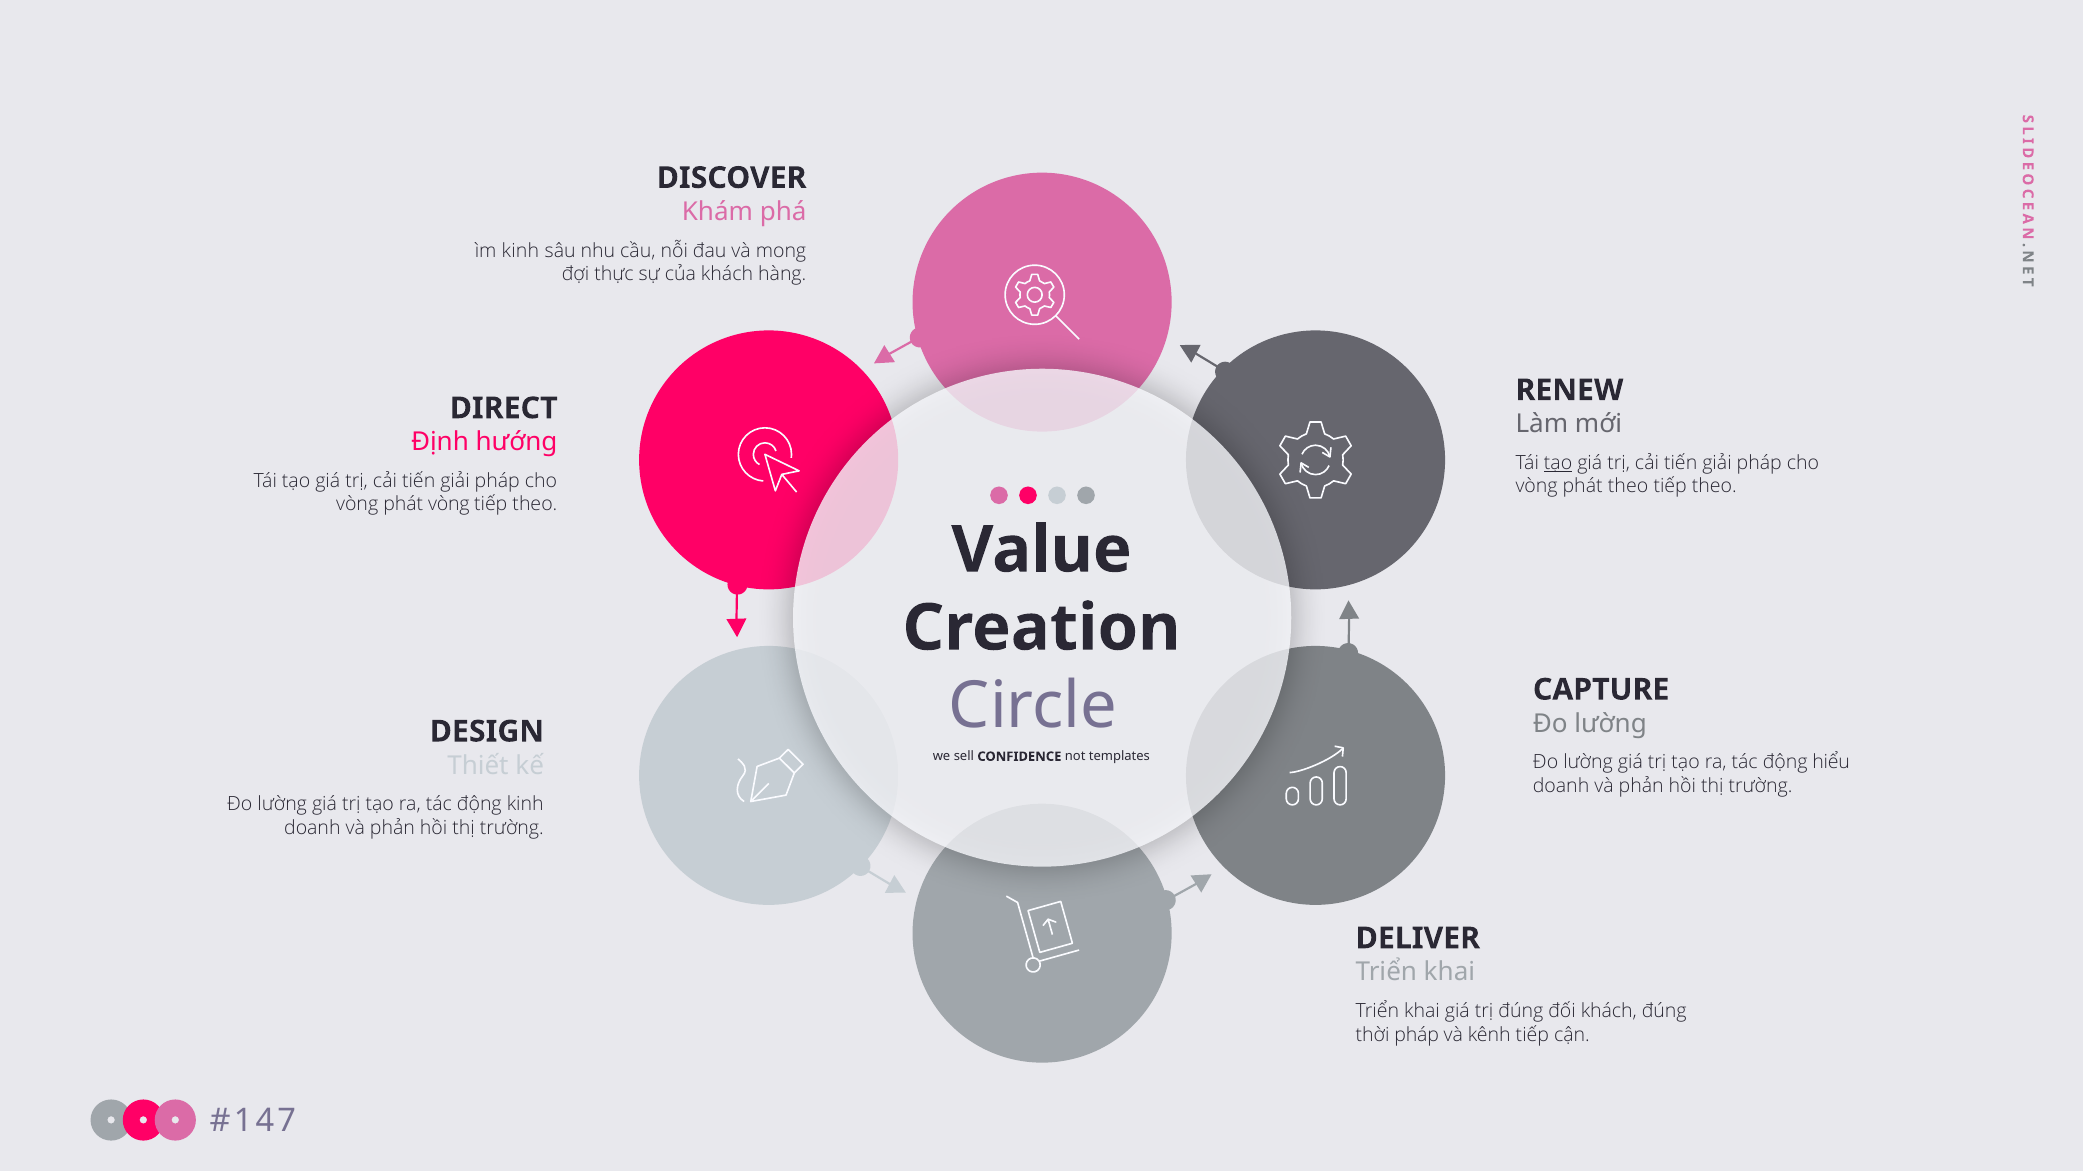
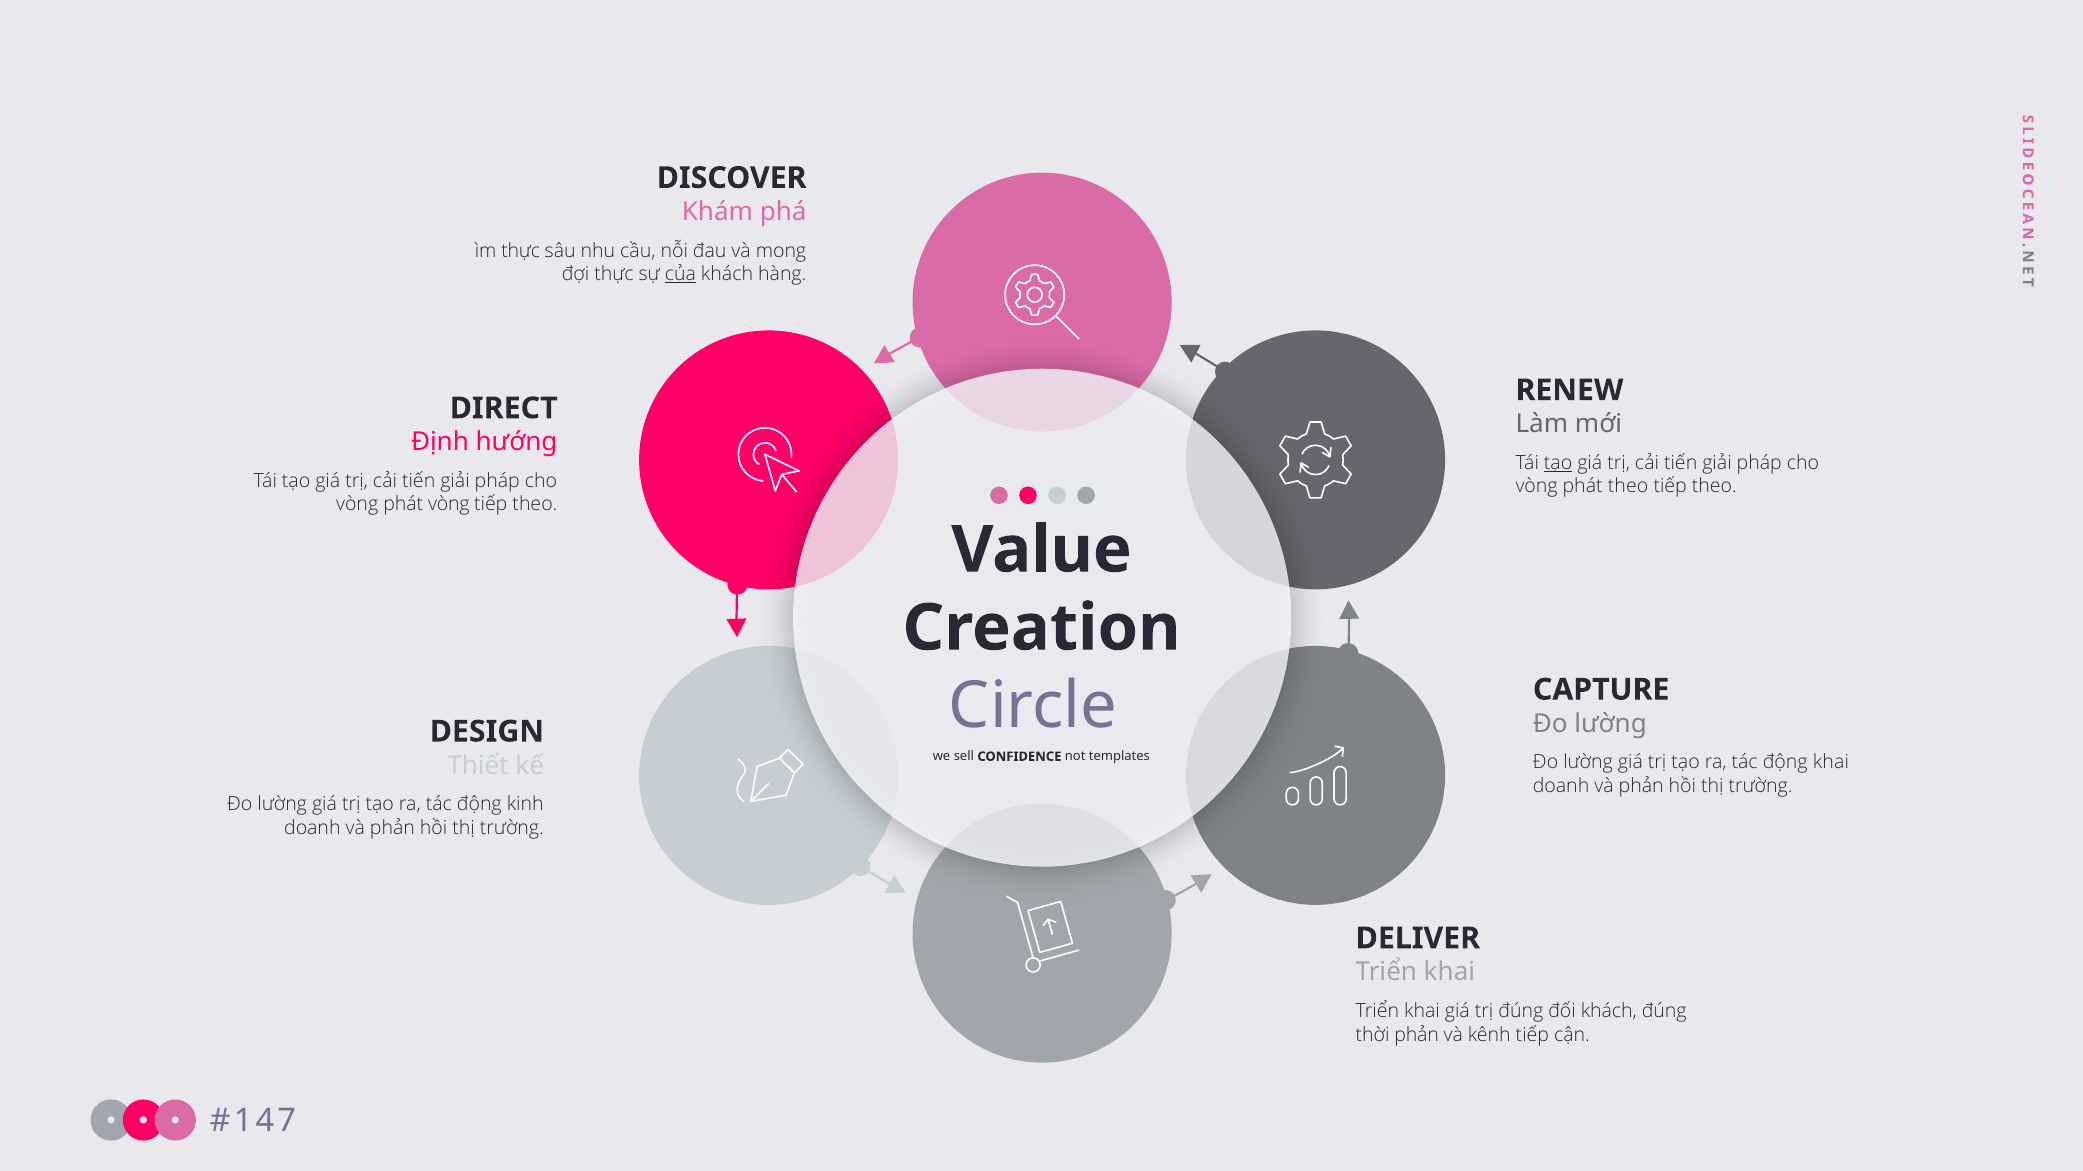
ìm kinh: kinh -> thực
của underline: none -> present
động hiểu: hiểu -> khai
thời pháp: pháp -> phản
